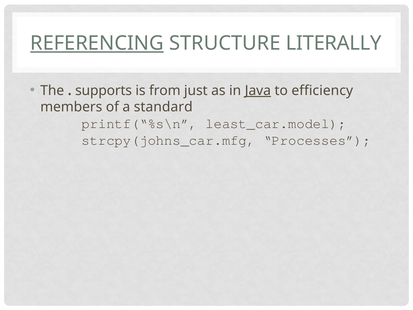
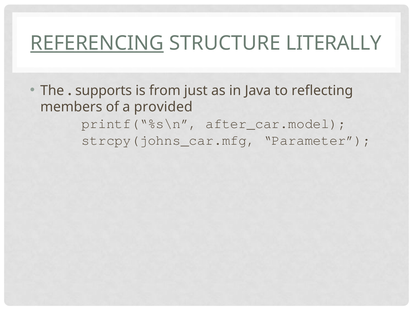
Java underline: present -> none
efficiency: efficiency -> reflecting
standard: standard -> provided
least_car.model: least_car.model -> after_car.model
Processes: Processes -> Parameter
